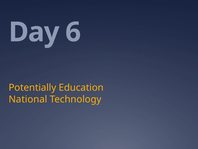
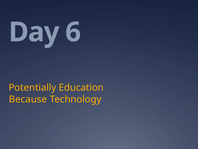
National: National -> Because
